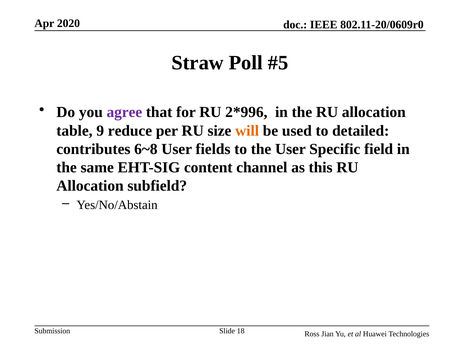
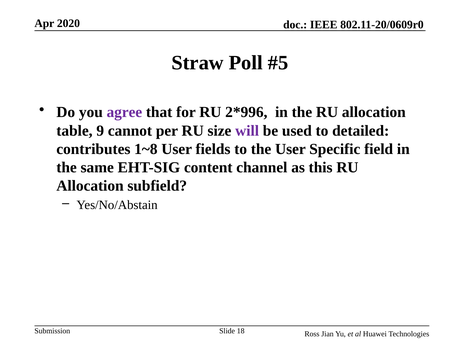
reduce: reduce -> cannot
will colour: orange -> purple
6~8: 6~8 -> 1~8
